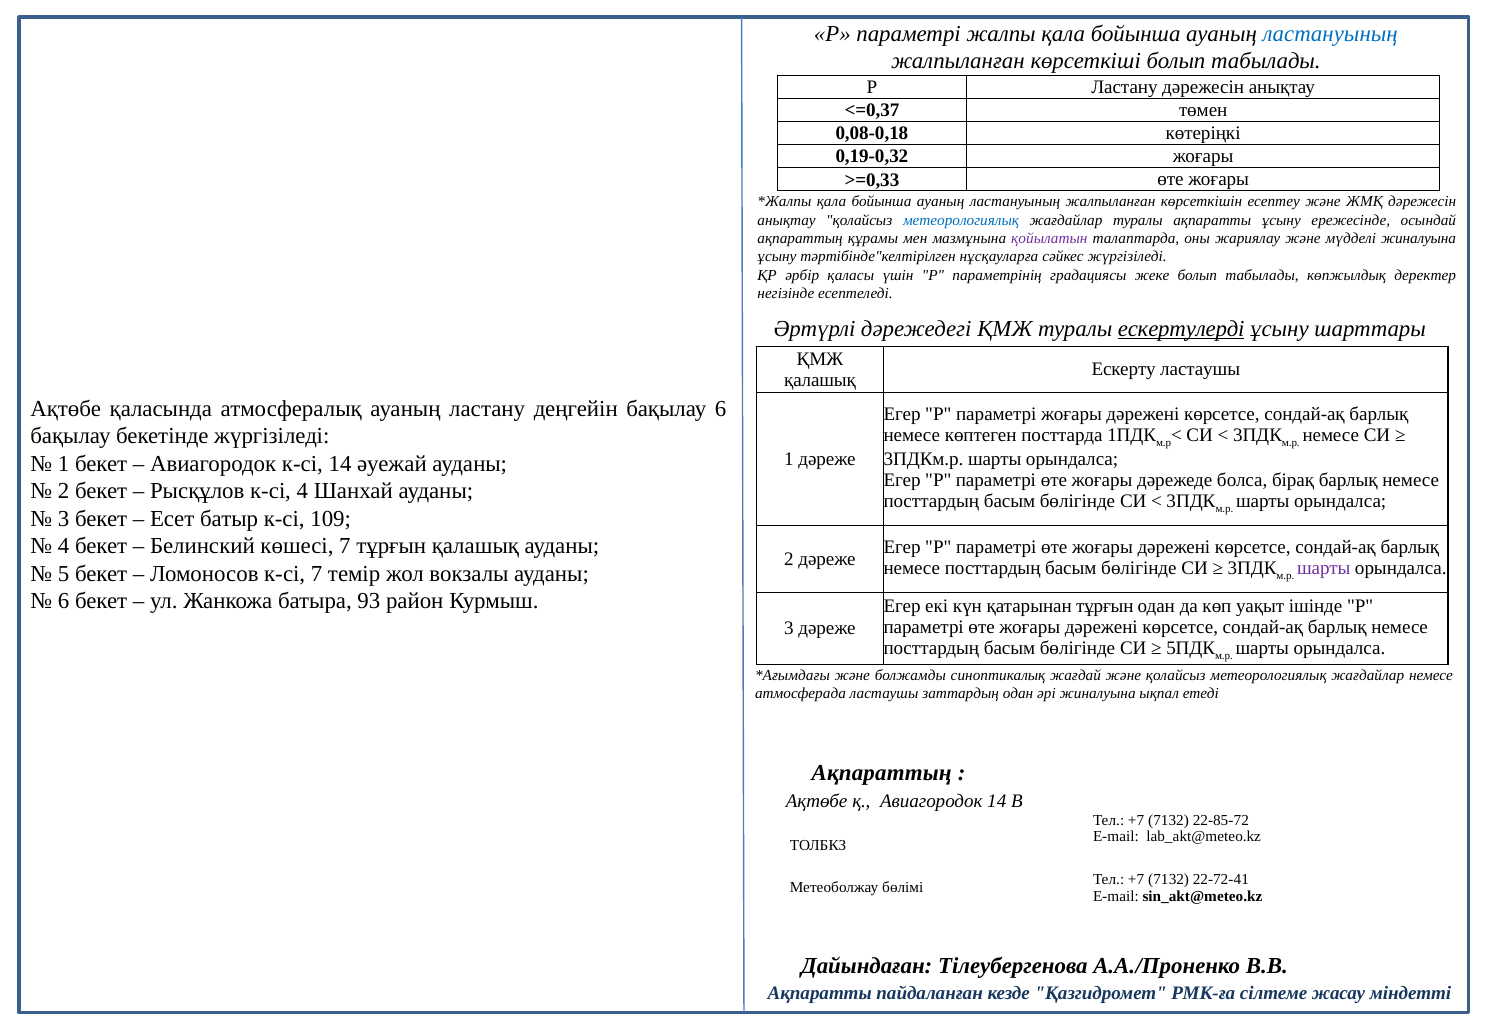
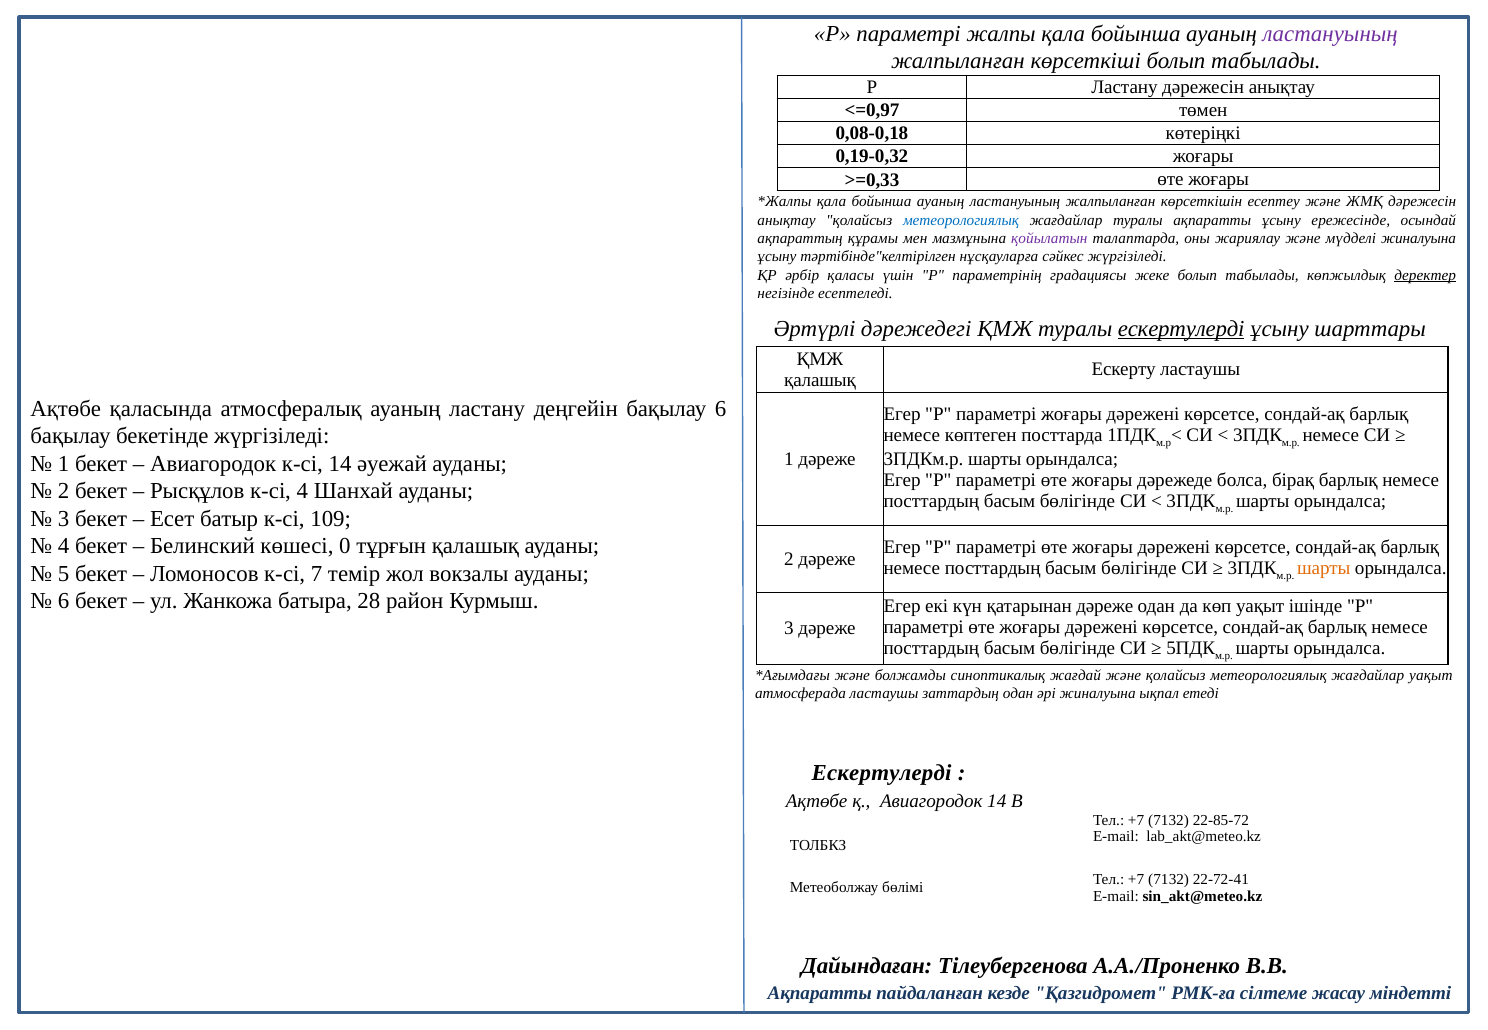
ластануының at (1330, 34) colour: blue -> purple
<=0,37: <=0,37 -> <=0,97
деректер underline: none -> present
көшесі 7: 7 -> 0
шарты at (1324, 568) colour: purple -> orange
93: 93 -> 28
қатарынан тұрғын: тұрғын -> дәреже
жағдайлар немесе: немесе -> уақыт
Ақпараттың at (882, 773): Ақпараттың -> Ескертулерді
